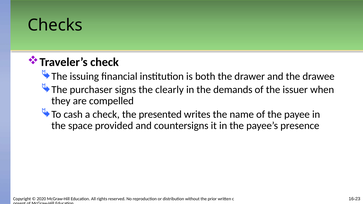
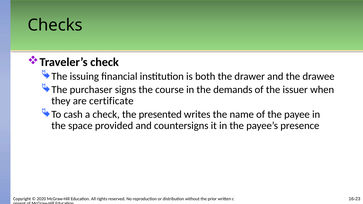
clearly: clearly -> course
compelled: compelled -> certificate
